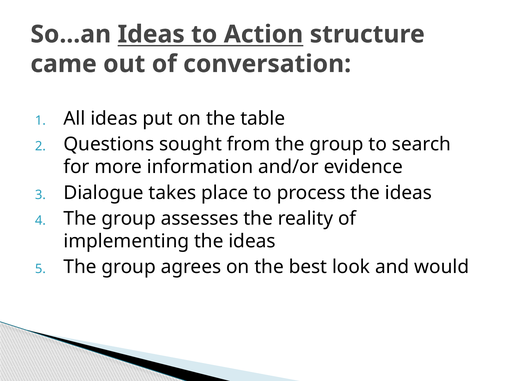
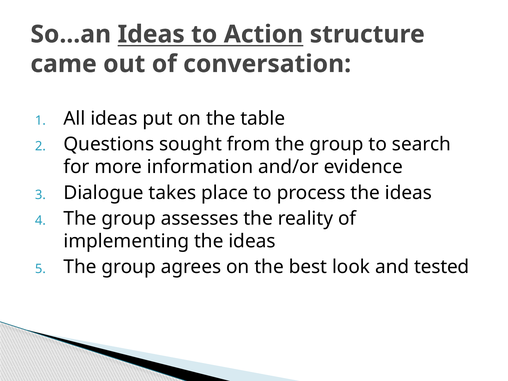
would: would -> tested
